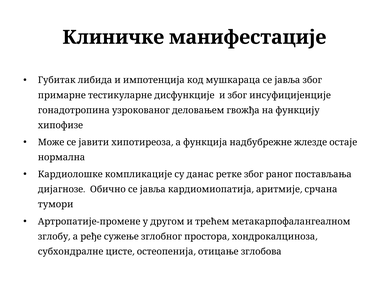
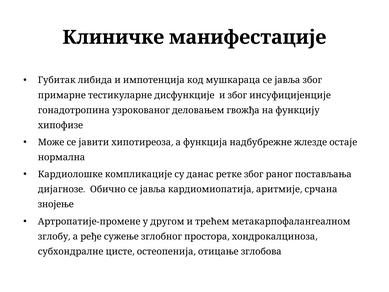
тумори: тумори -> знојење
